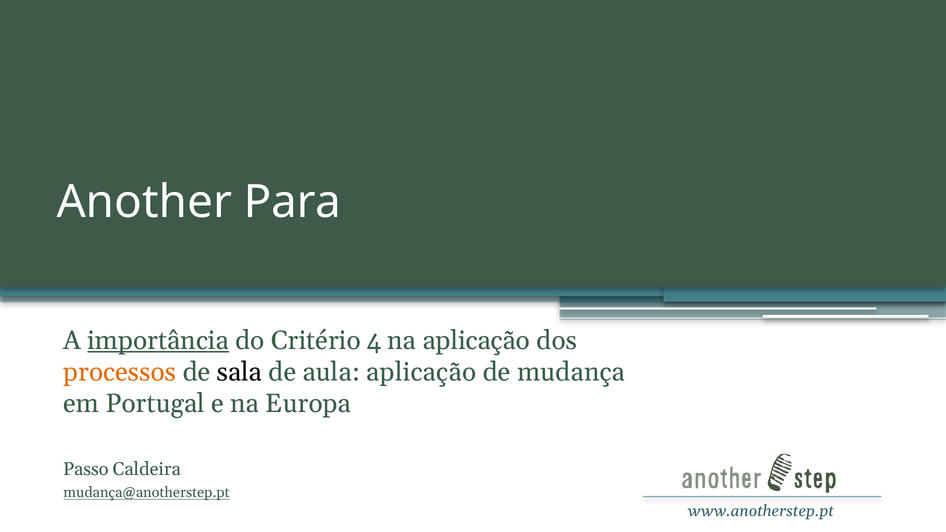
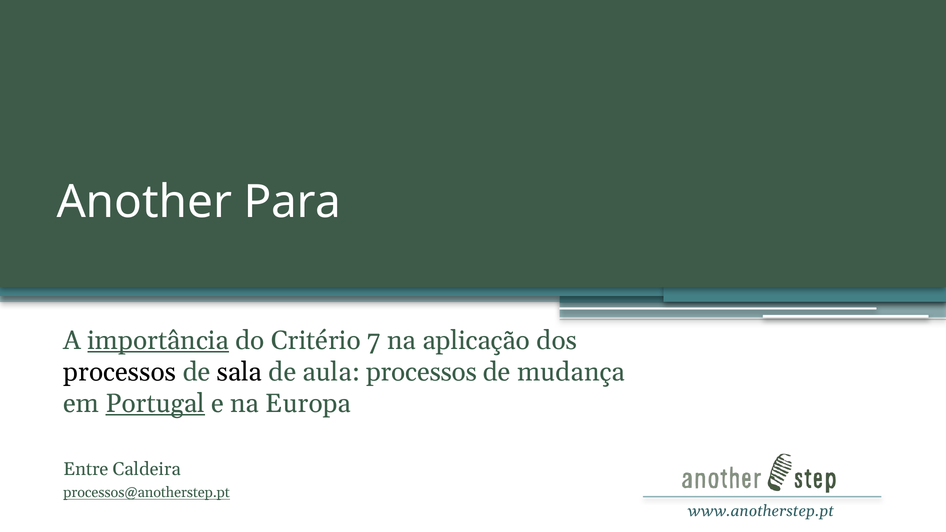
4: 4 -> 7
processos at (120, 372) colour: orange -> black
aula aplicação: aplicação -> processos
Portugal underline: none -> present
Passo: Passo -> Entre
mudança@anotherstep.pt: mudança@anotherstep.pt -> processos@anotherstep.pt
